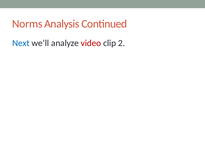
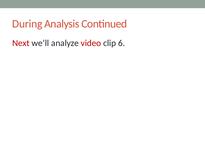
Norms: Norms -> During
Next colour: blue -> red
2: 2 -> 6
